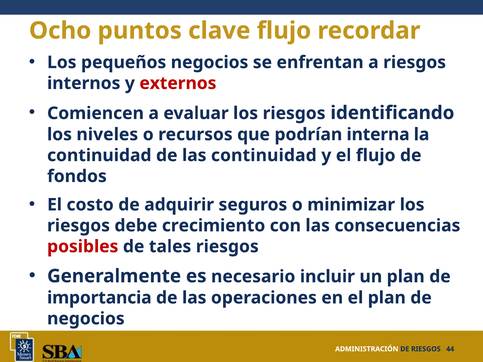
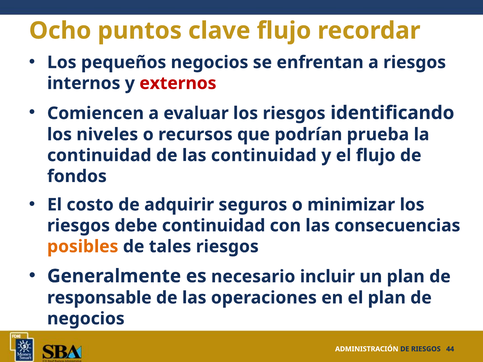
interna: interna -> prueba
debe crecimiento: crecimiento -> continuidad
posibles colour: red -> orange
importancia: importancia -> responsable
